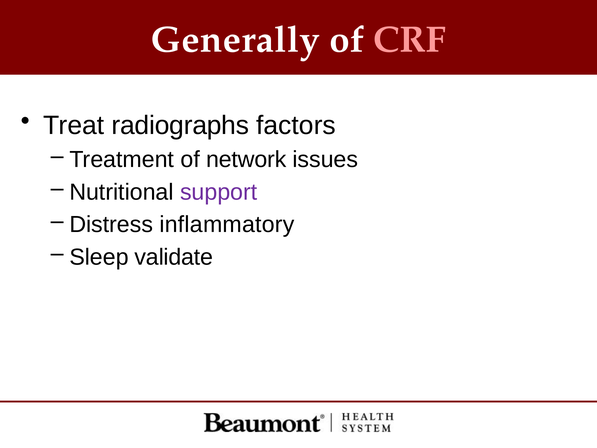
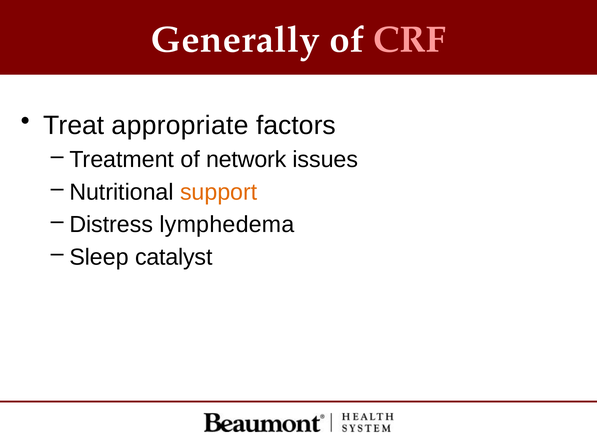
radiographs: radiographs -> appropriate
support colour: purple -> orange
inflammatory: inflammatory -> lymphedema
validate: validate -> catalyst
